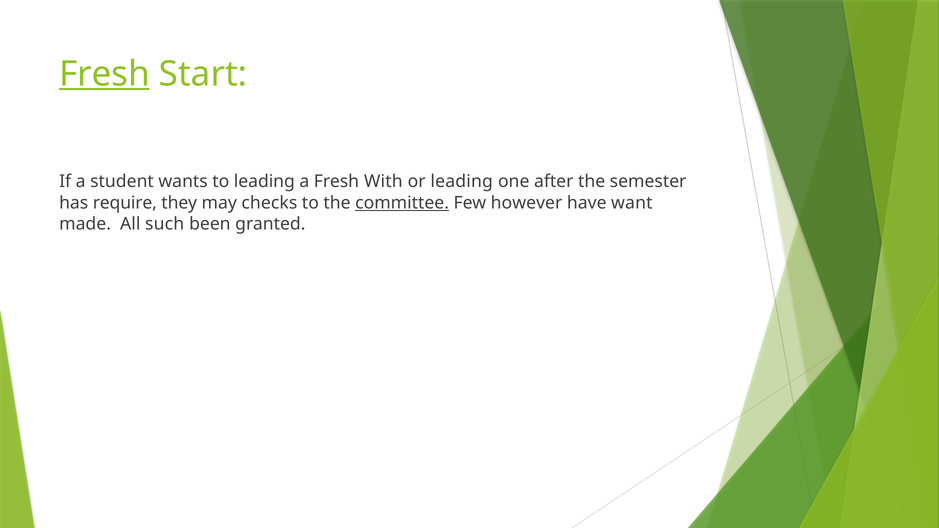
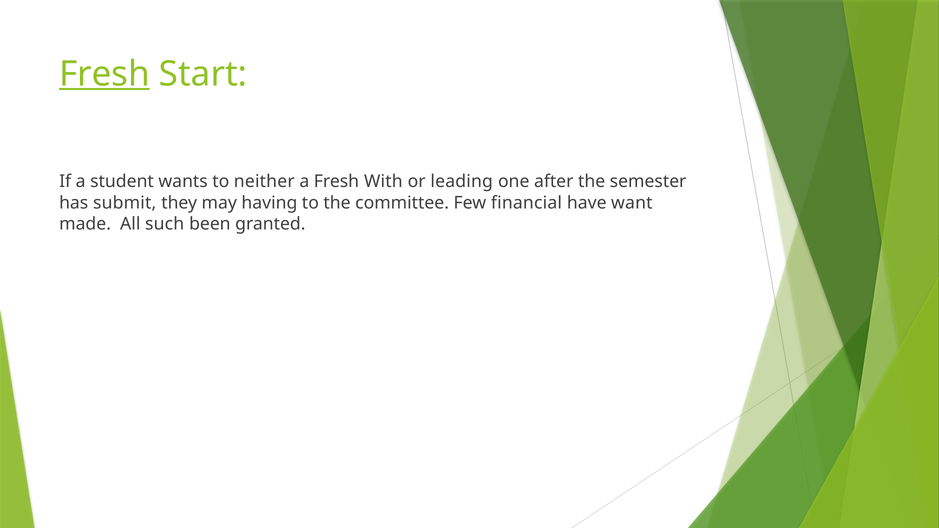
to leading: leading -> neither
require: require -> submit
checks: checks -> having
committee underline: present -> none
however: however -> financial
